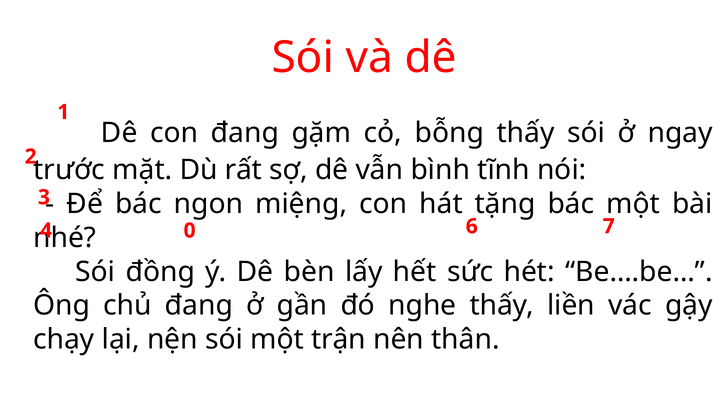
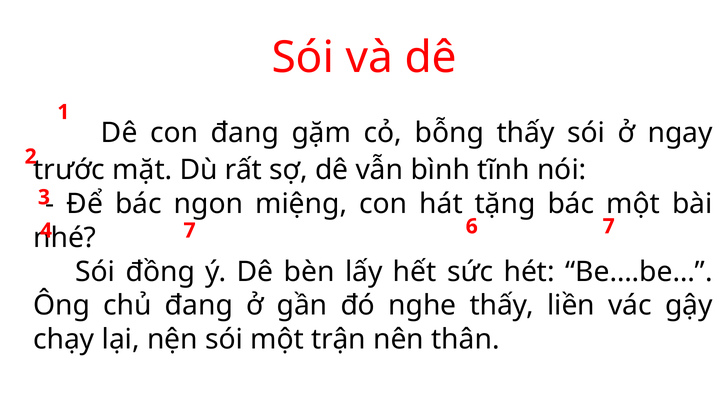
0 at (190, 231): 0 -> 7
